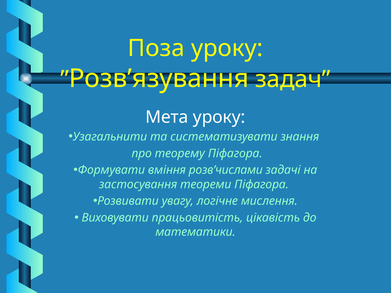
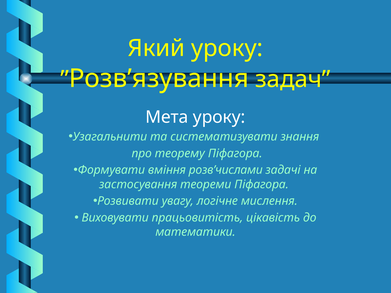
Поза: Поза -> Який
